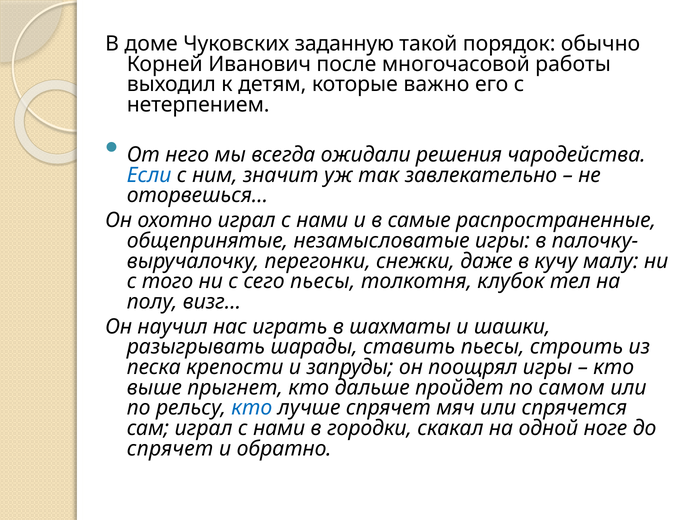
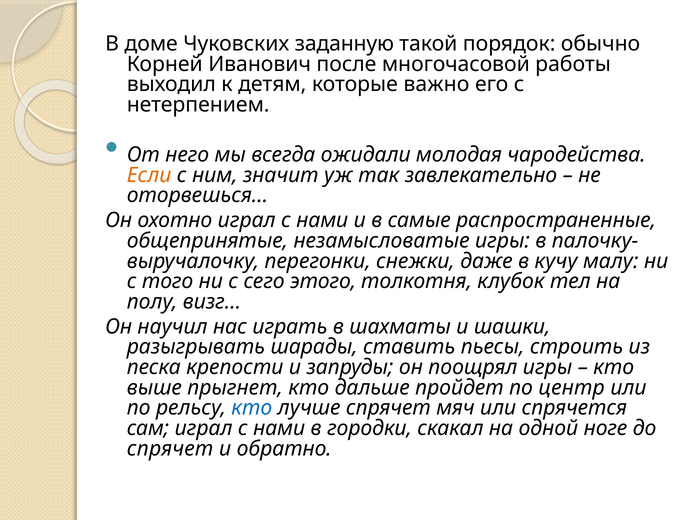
решения: решения -> молодая
Если colour: blue -> orange
сего пьесы: пьесы -> этого
самом: самом -> центр
